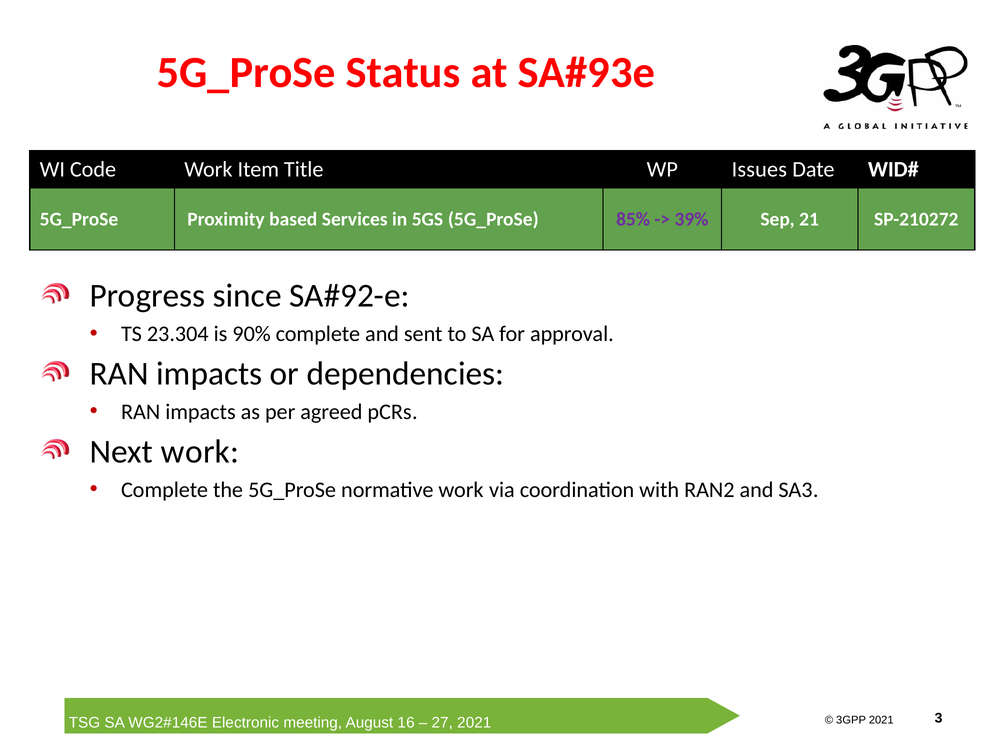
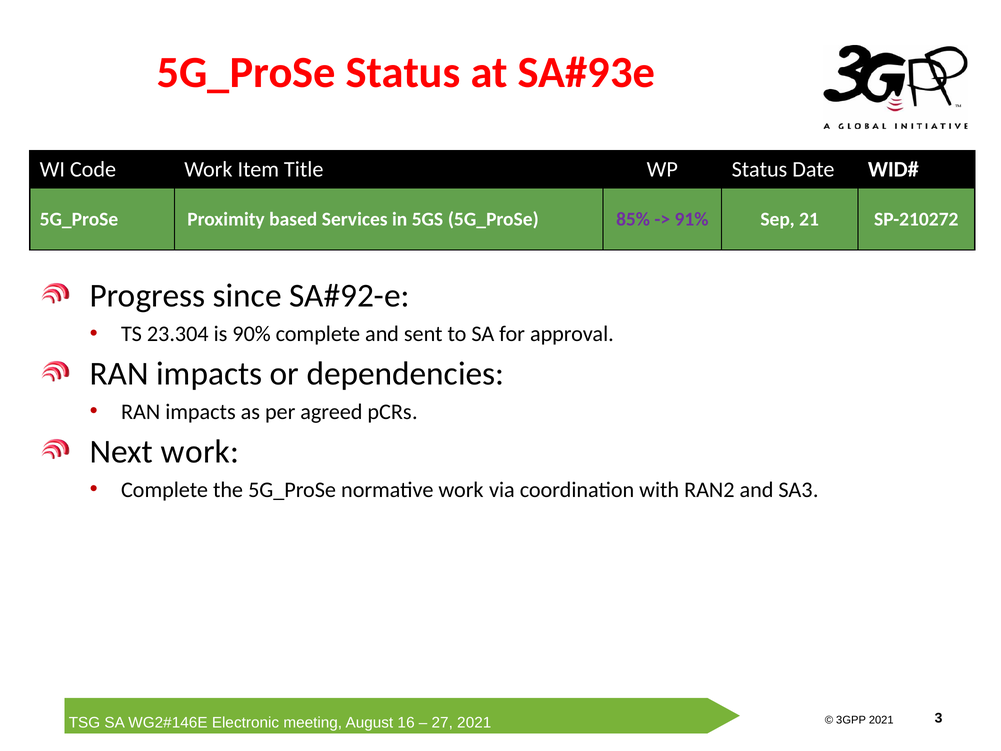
WP Issues: Issues -> Status
39%: 39% -> 91%
